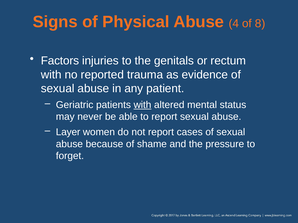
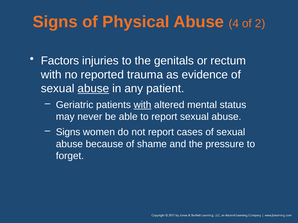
8: 8 -> 2
abuse at (93, 89) underline: none -> present
Layer at (68, 132): Layer -> Signs
